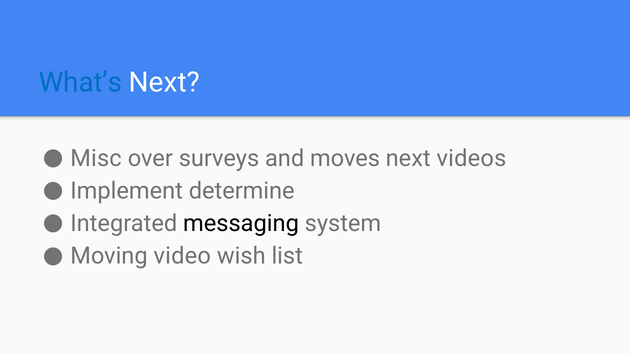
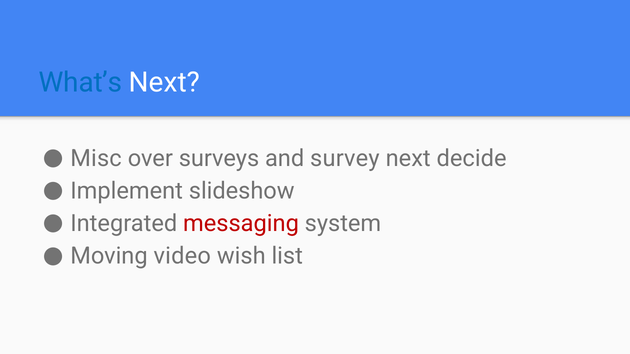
moves: moves -> survey
videos: videos -> decide
determine: determine -> slideshow
messaging colour: black -> red
